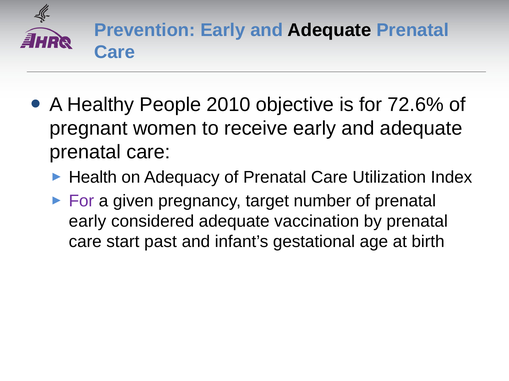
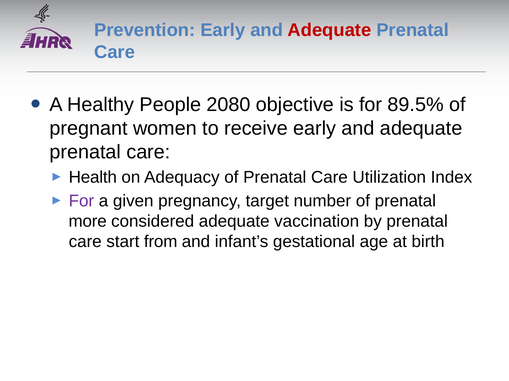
Adequate at (329, 30) colour: black -> red
2010: 2010 -> 2080
72.6%: 72.6% -> 89.5%
early at (87, 222): early -> more
past: past -> from
